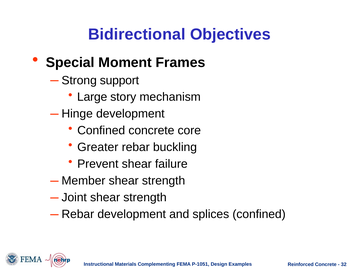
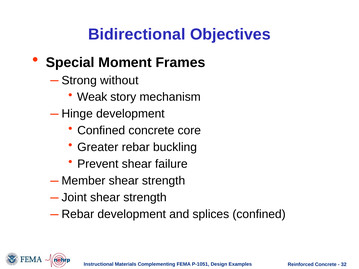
support: support -> without
Large: Large -> Weak
